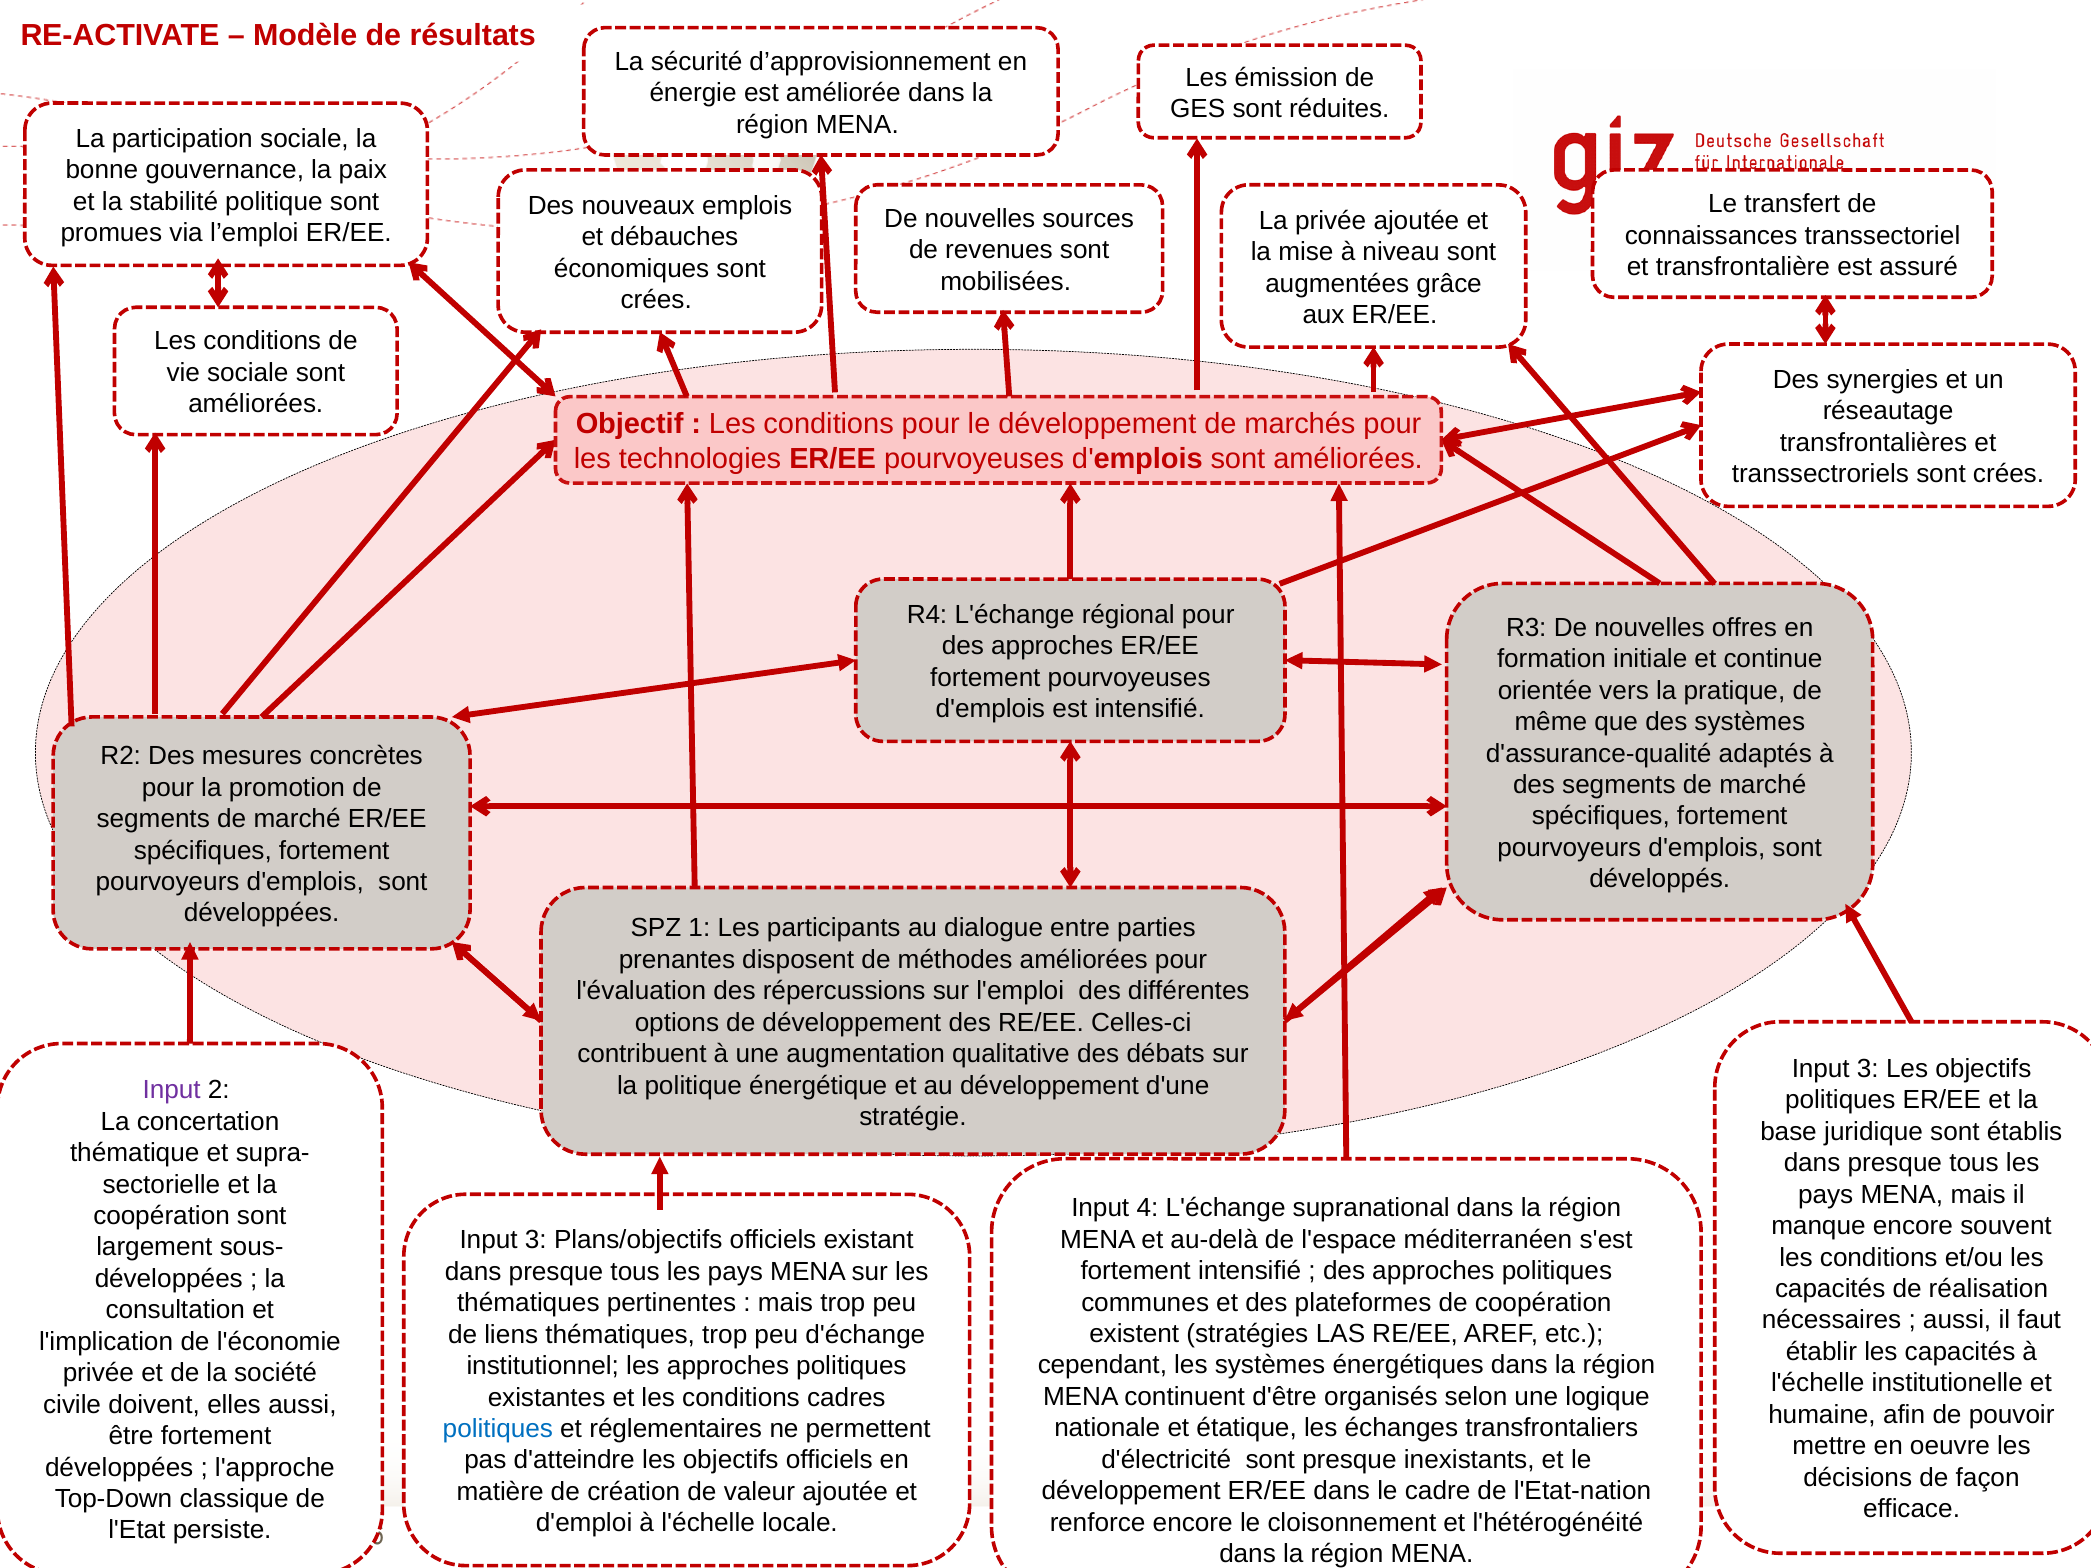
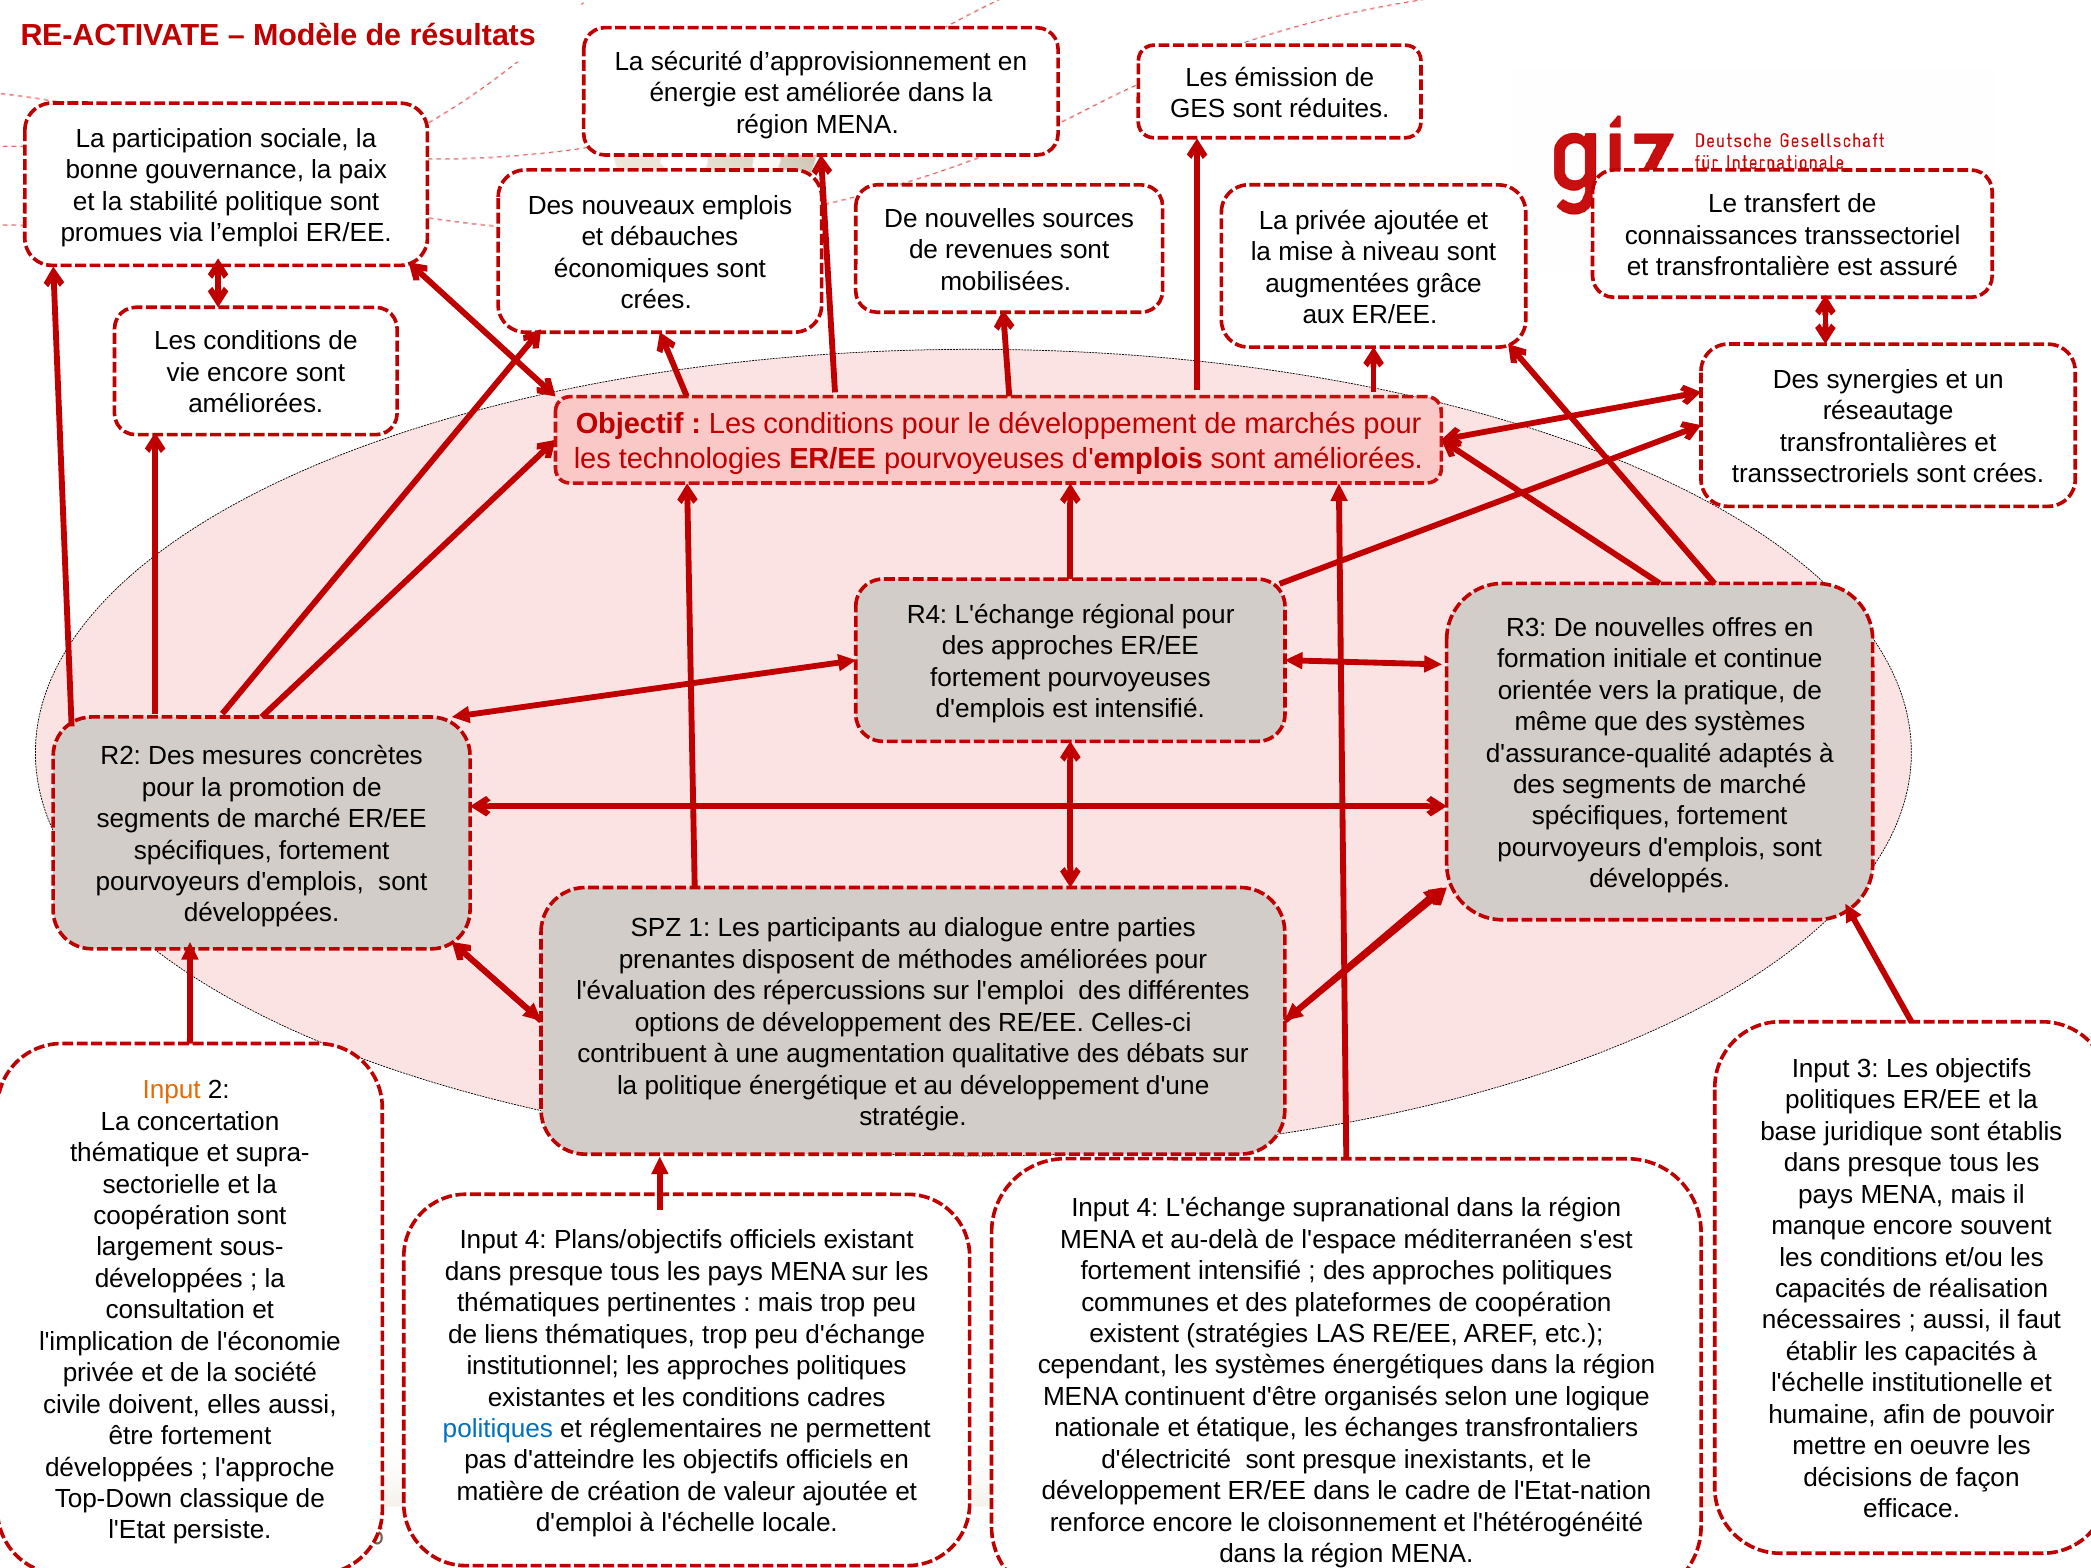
vie sociale: sociale -> encore
Input at (172, 1090) colour: purple -> orange
3 at (536, 1240): 3 -> 4
